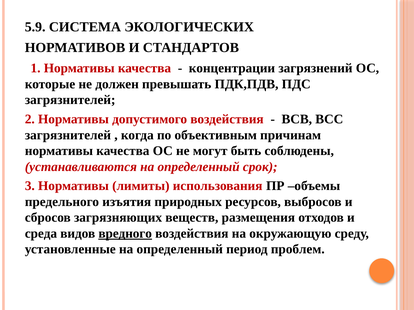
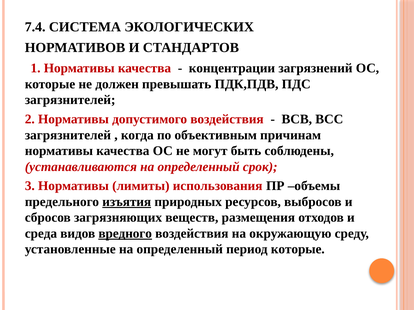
5.9: 5.9 -> 7.4
изъятия underline: none -> present
период проблем: проблем -> которые
